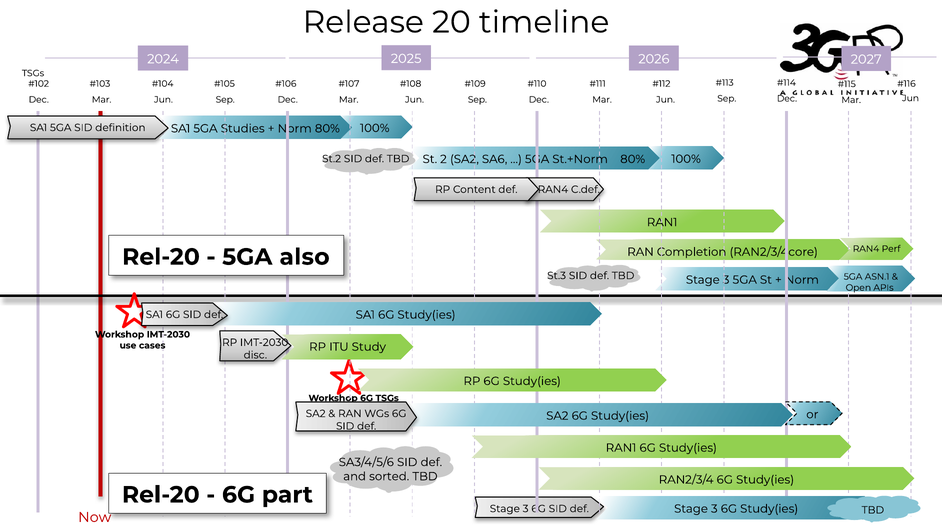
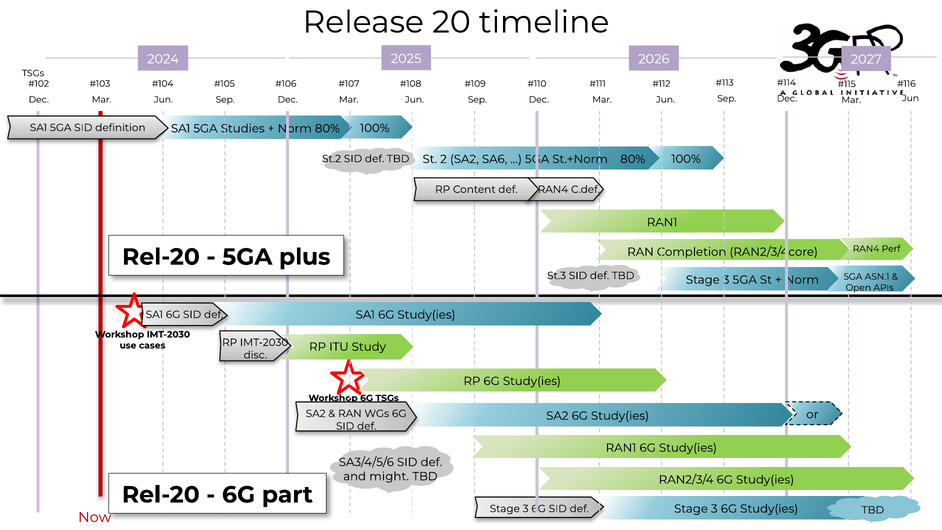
also: also -> plus
sorted: sorted -> might
